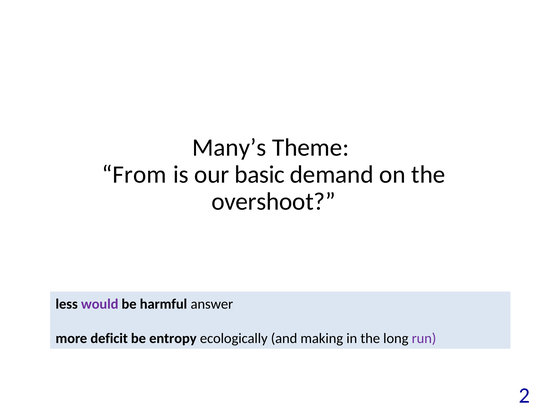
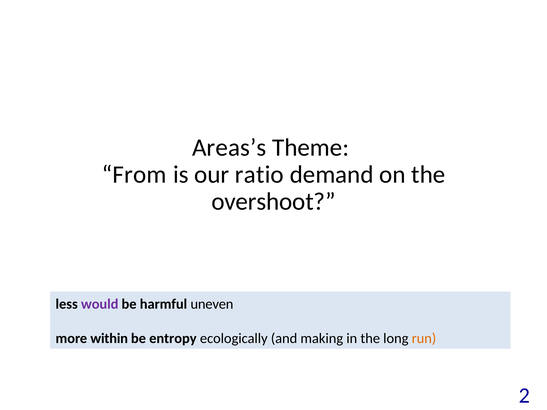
Many’s: Many’s -> Areas’s
basic: basic -> ratio
answer: answer -> uneven
deficit: deficit -> within
run colour: purple -> orange
